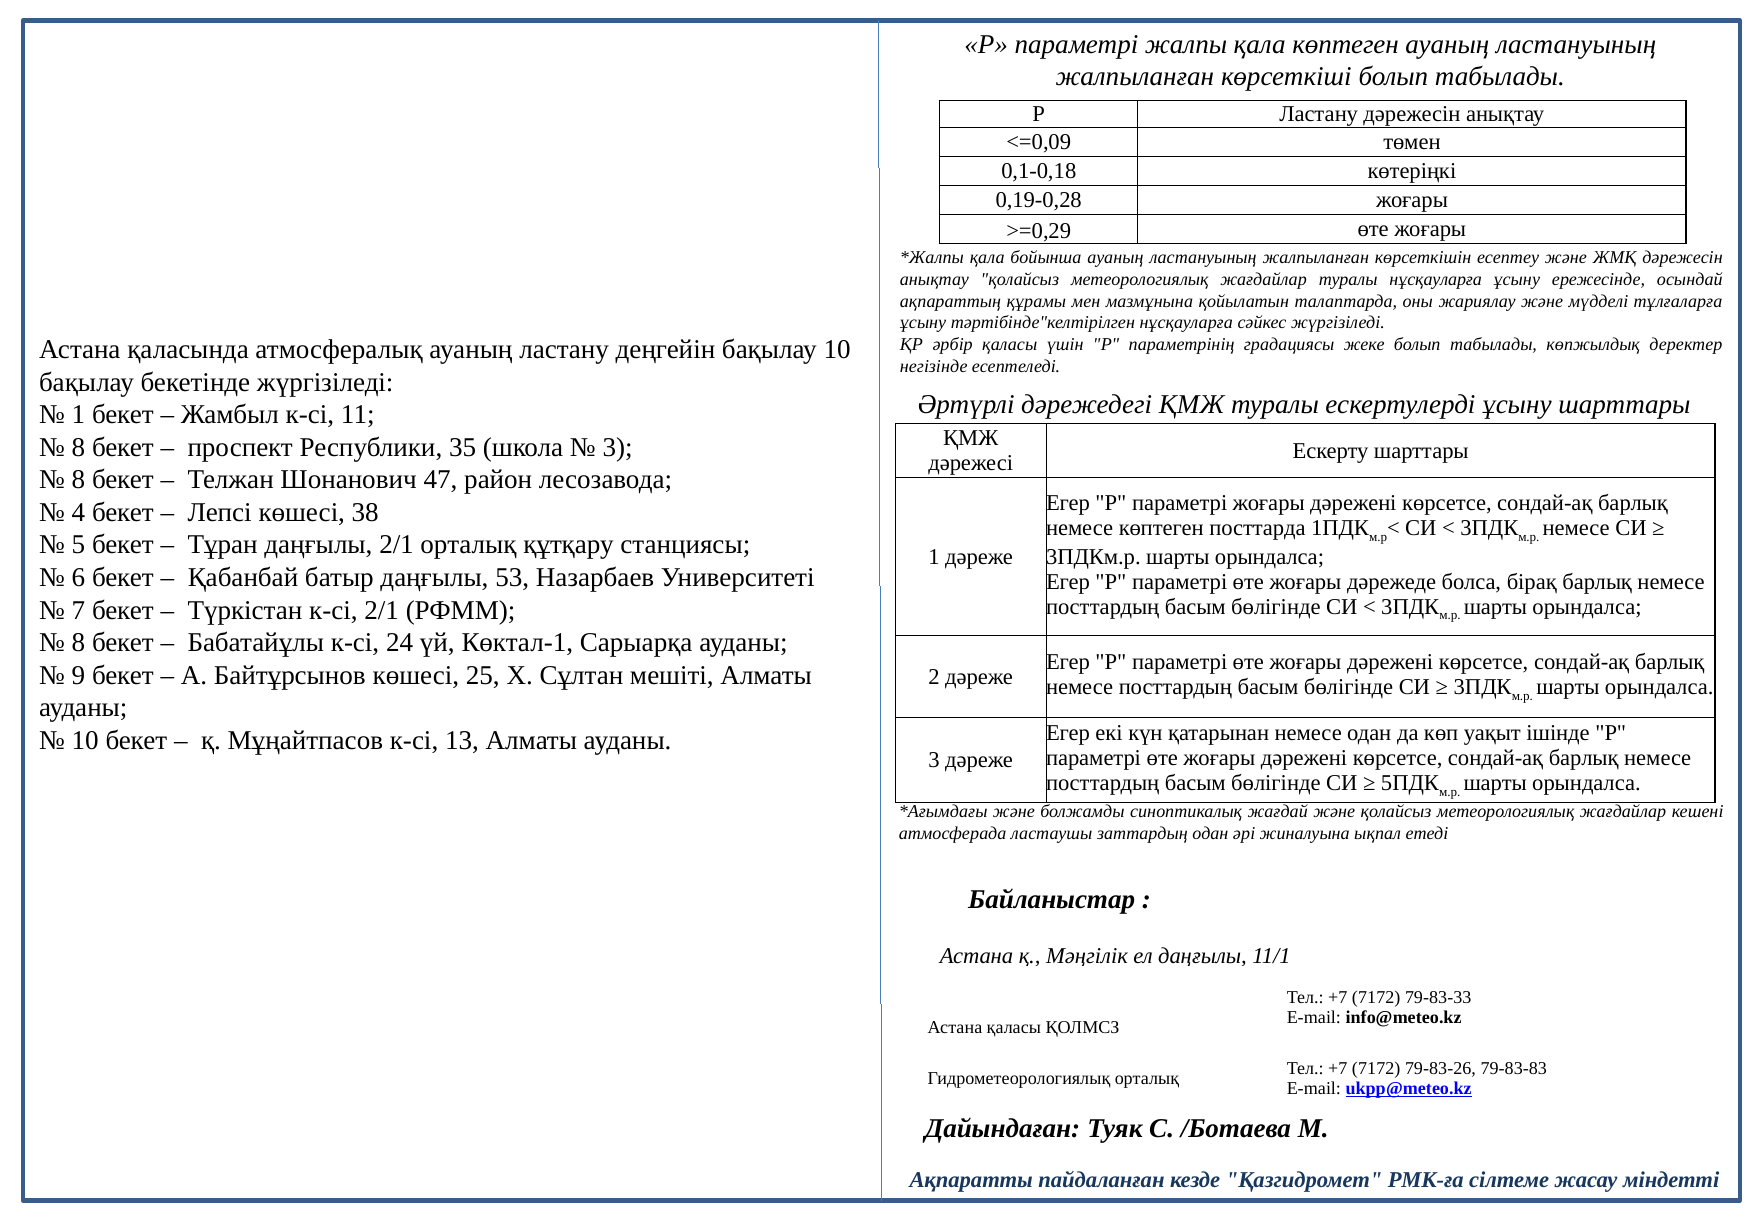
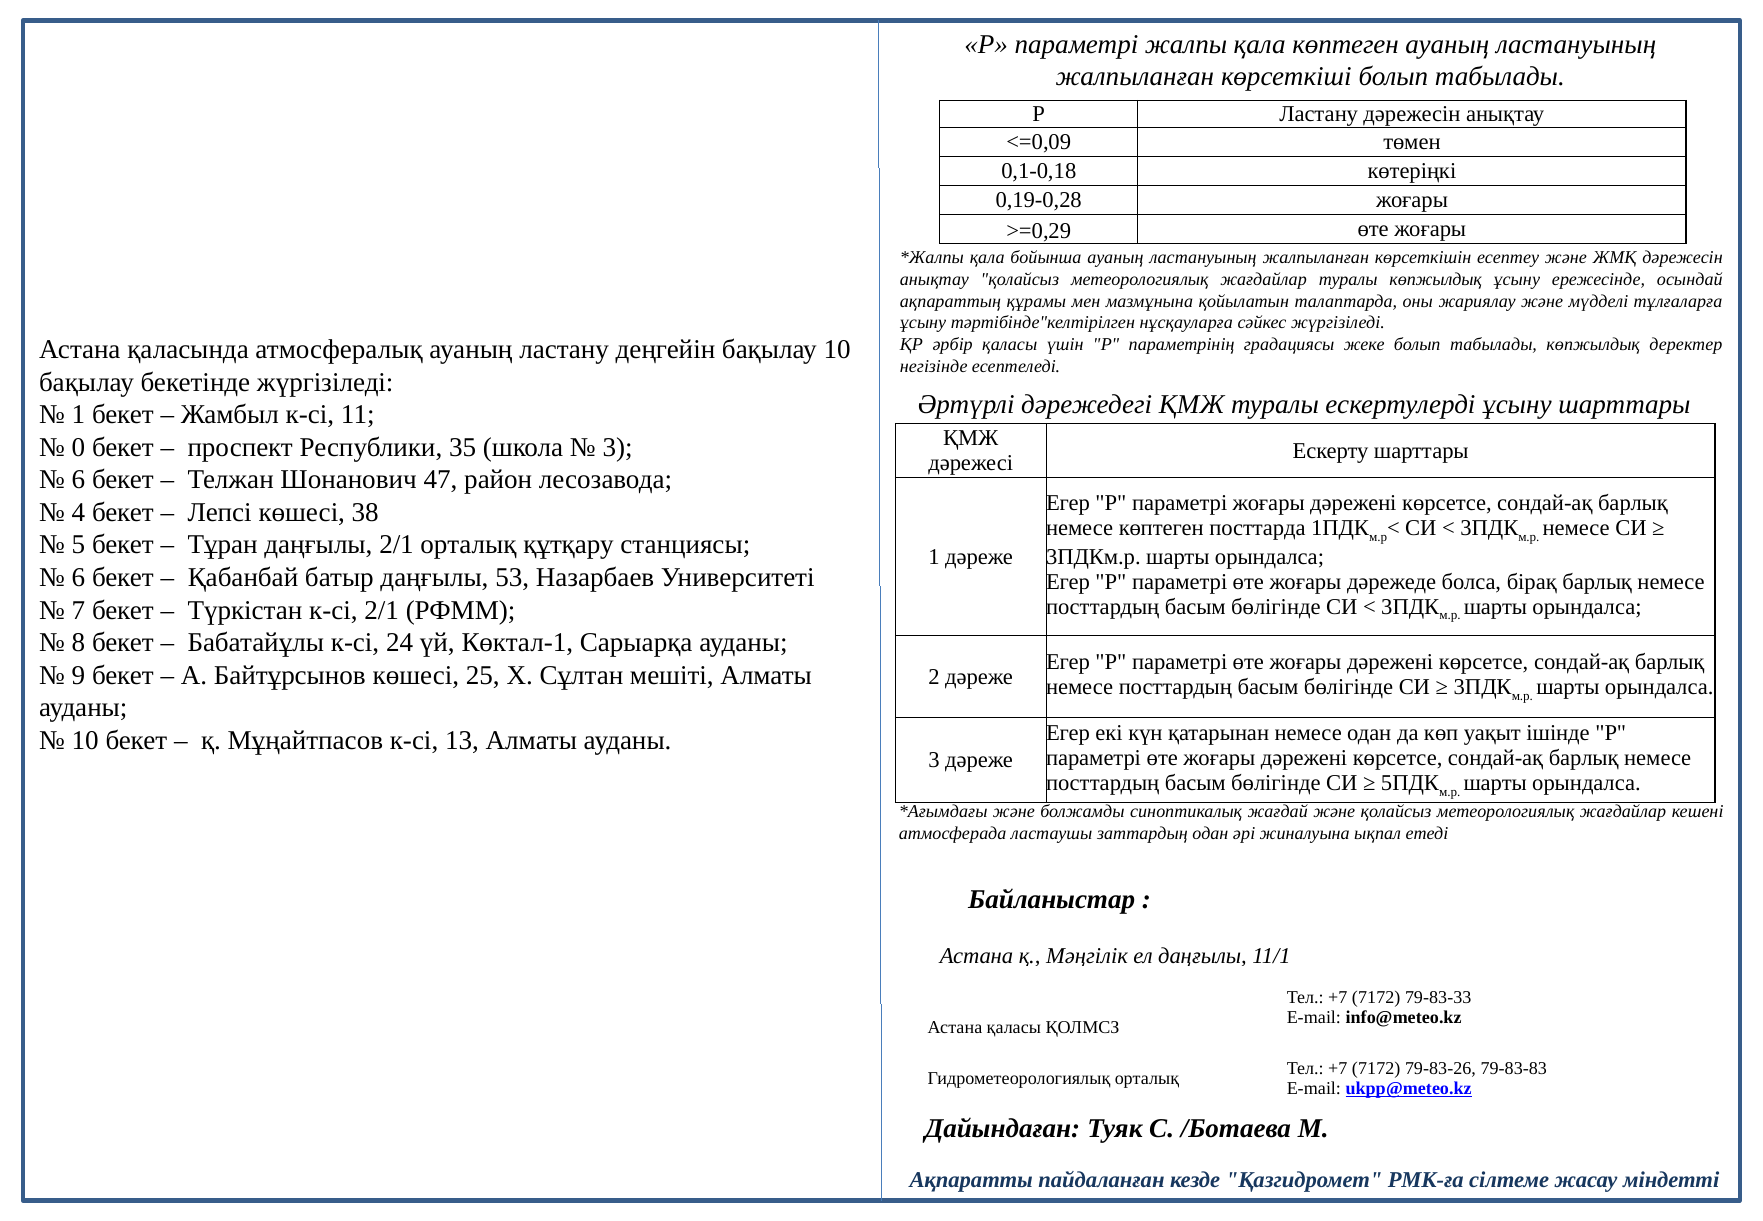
туралы нұсқауларға: нұсқауларға -> көпжылдық
8 at (78, 447): 8 -> 0
8 at (78, 480): 8 -> 6
